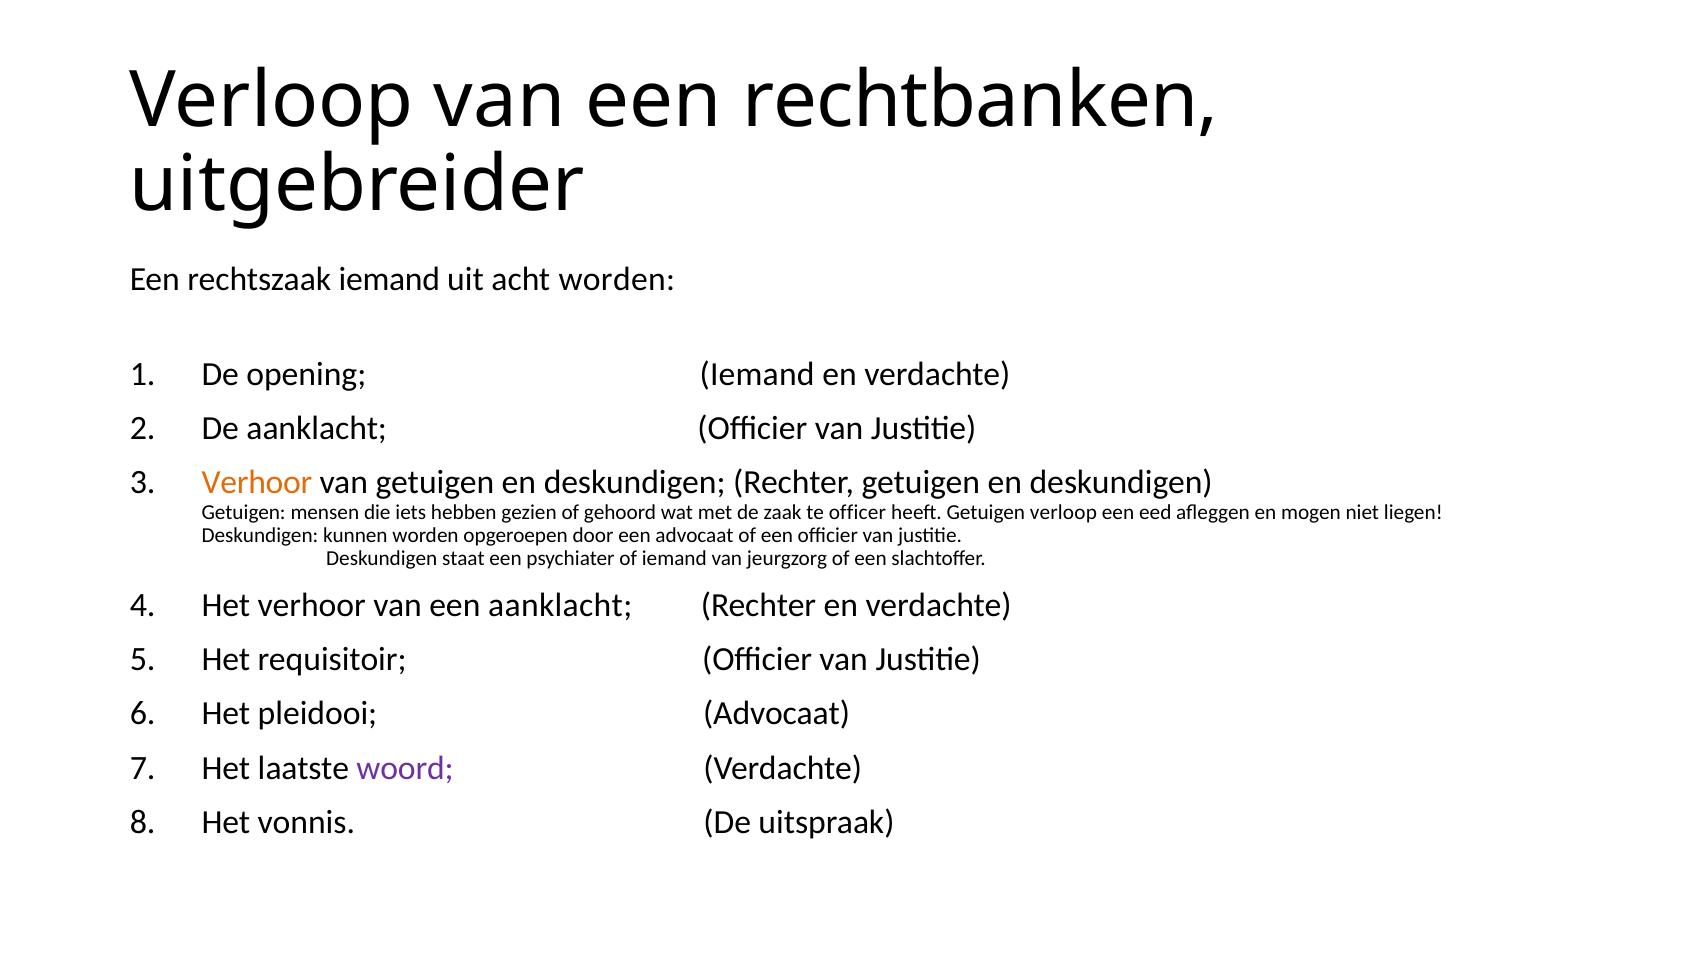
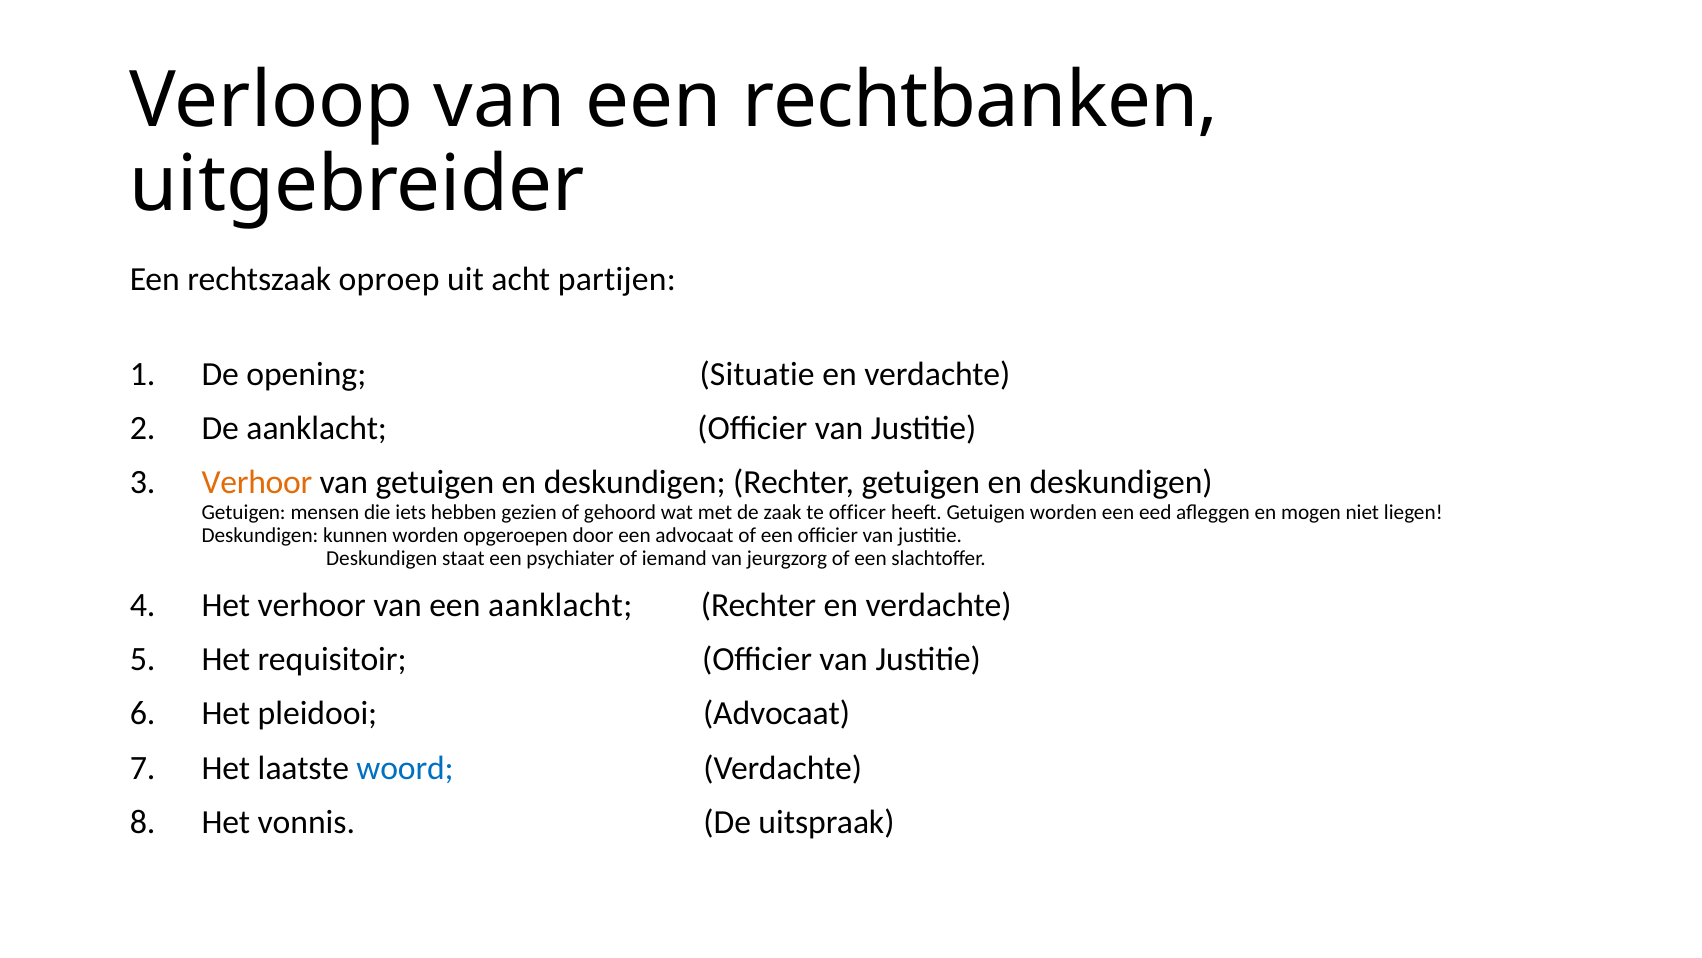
rechtszaak iemand: iemand -> oproep
acht worden: worden -> partijen
opening Iemand: Iemand -> Situatie
Getuigen verloop: verloop -> worden
woord colour: purple -> blue
